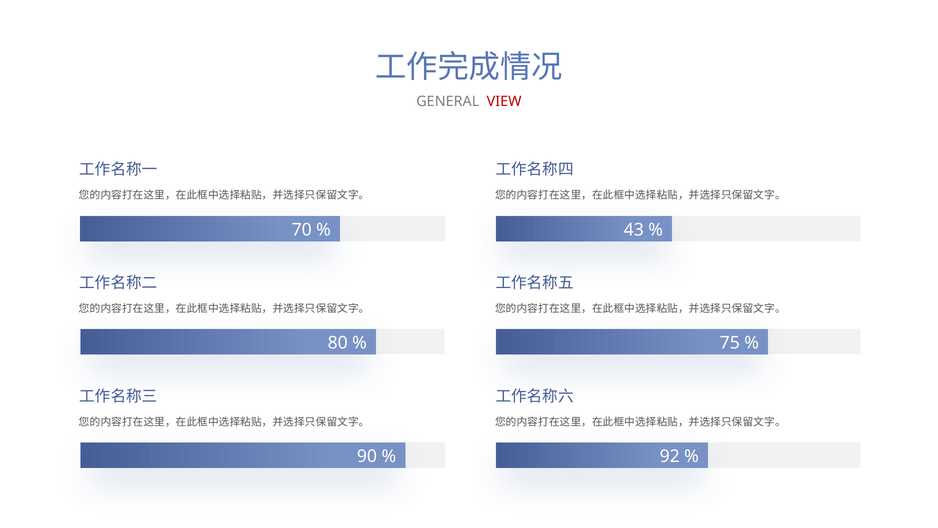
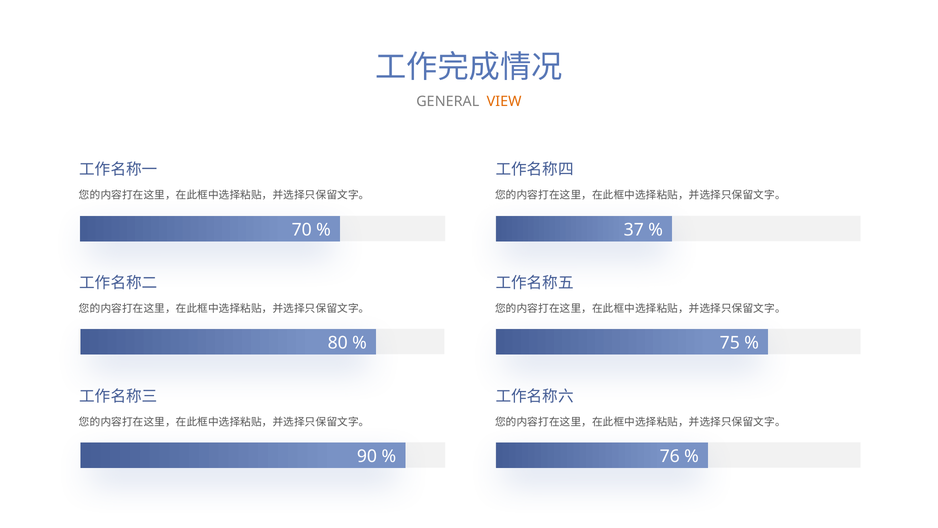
VIEW colour: red -> orange
43: 43 -> 37
92: 92 -> 76
